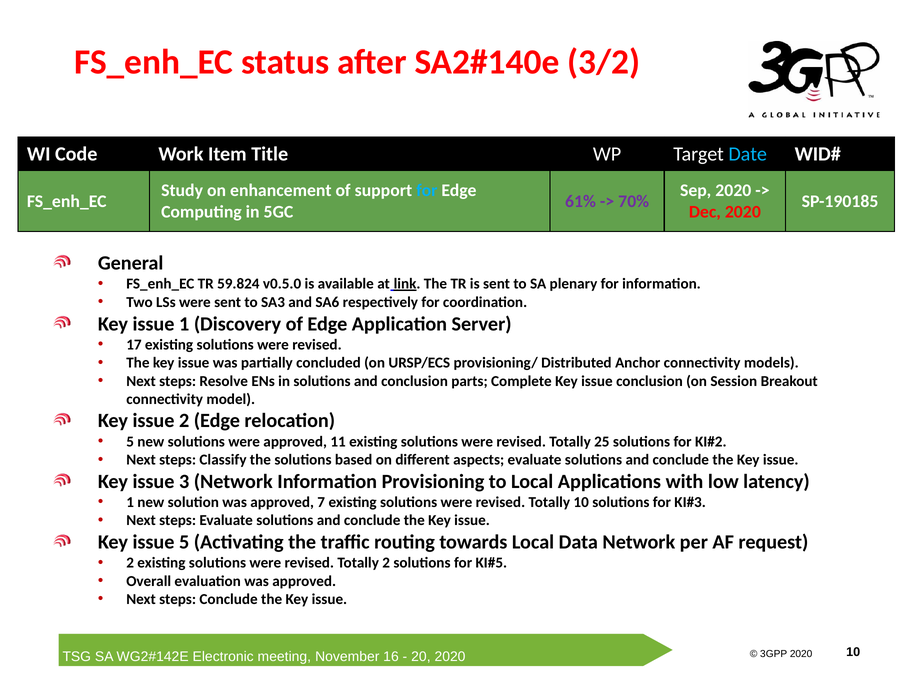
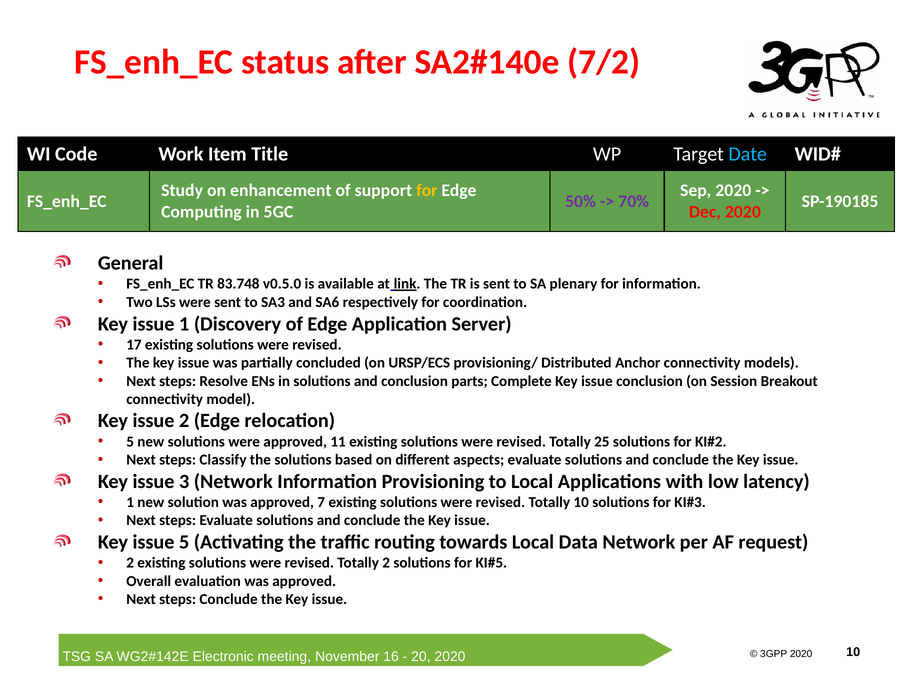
3/2: 3/2 -> 7/2
for at (427, 191) colour: light blue -> yellow
61%: 61% -> 50%
59.824: 59.824 -> 83.748
